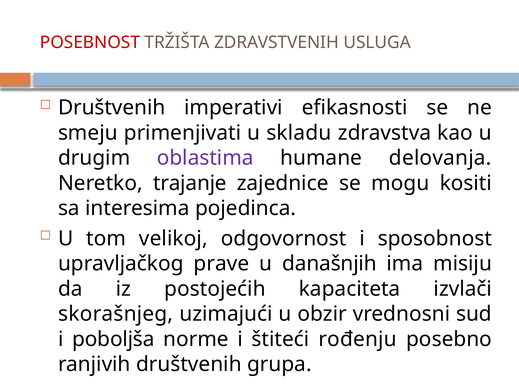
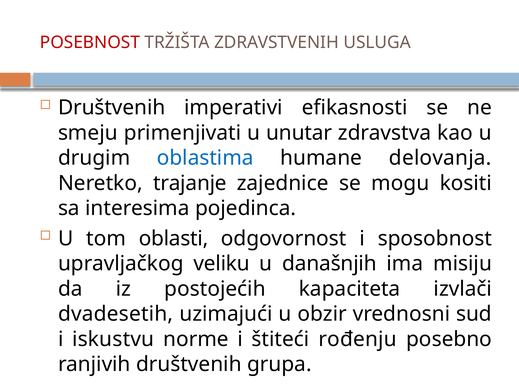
skladu: skladu -> unutar
oblastima colour: purple -> blue
velikoj: velikoj -> oblasti
prave: prave -> veliku
skorašnjeg: skorašnjeg -> dvadesetih
poboljša: poboljša -> iskustvu
